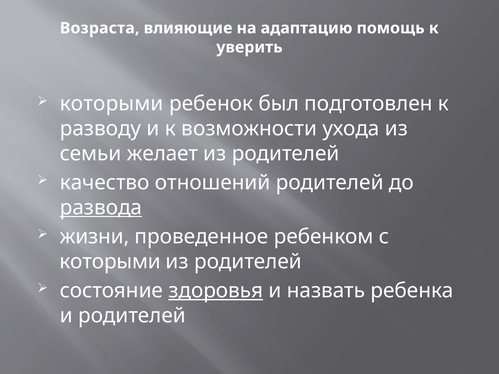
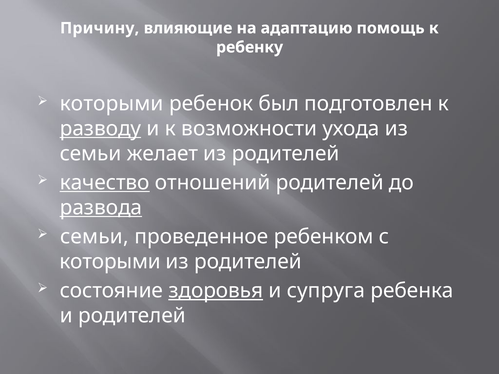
Возраста: Возраста -> Причину
уверить: уверить -> ребенку
разводу underline: none -> present
качество underline: none -> present
жизни at (95, 237): жизни -> семьи
назвать: назвать -> супруга
